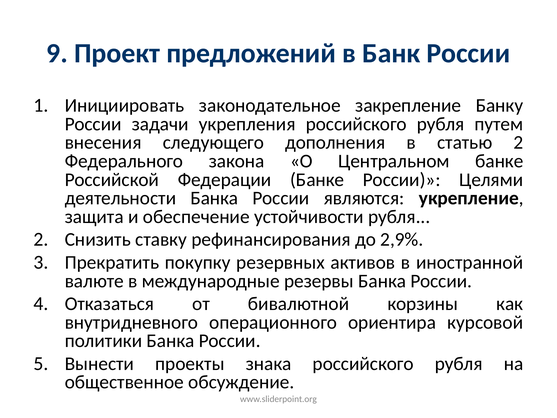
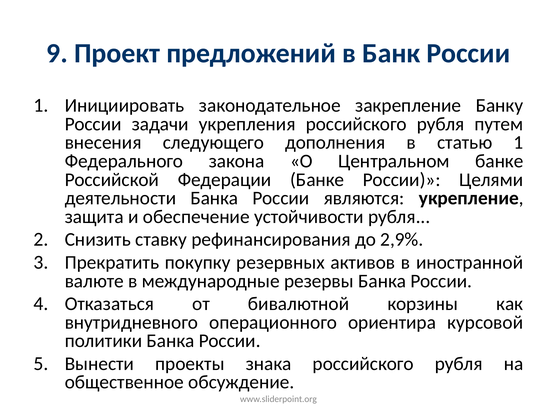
статью 2: 2 -> 1
